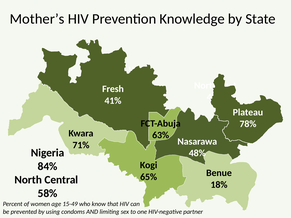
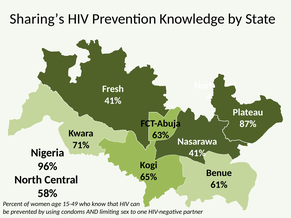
Mother’s: Mother’s -> Sharing’s
78%: 78% -> 87%
48% at (197, 153): 48% -> 41%
84%: 84% -> 96%
18%: 18% -> 61%
